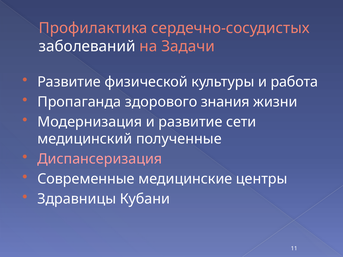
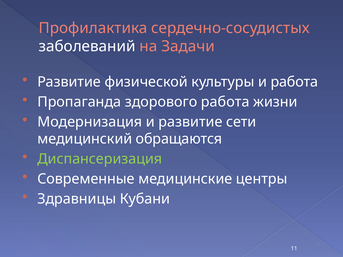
здорового знания: знания -> работа
полученные: полученные -> обращаются
Диспансеризация colour: pink -> light green
